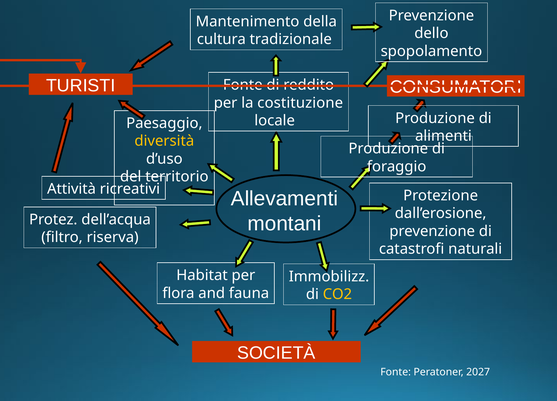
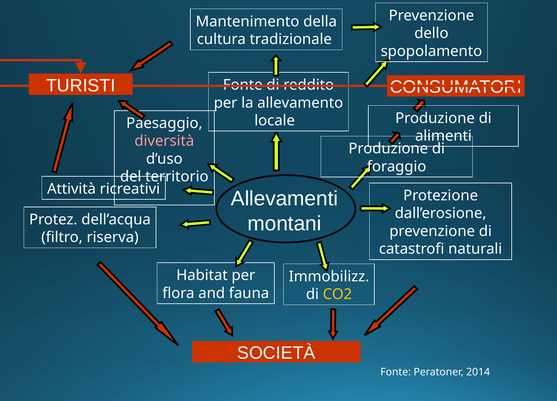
costituzione: costituzione -> allevamento
diversità colour: yellow -> pink
2027: 2027 -> 2014
